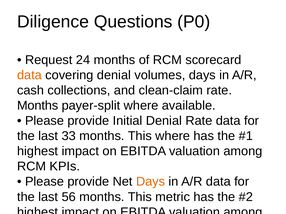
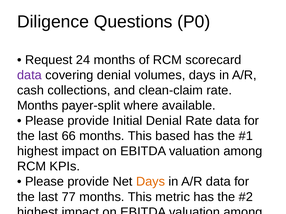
data at (29, 75) colour: orange -> purple
33: 33 -> 66
This where: where -> based
56: 56 -> 77
